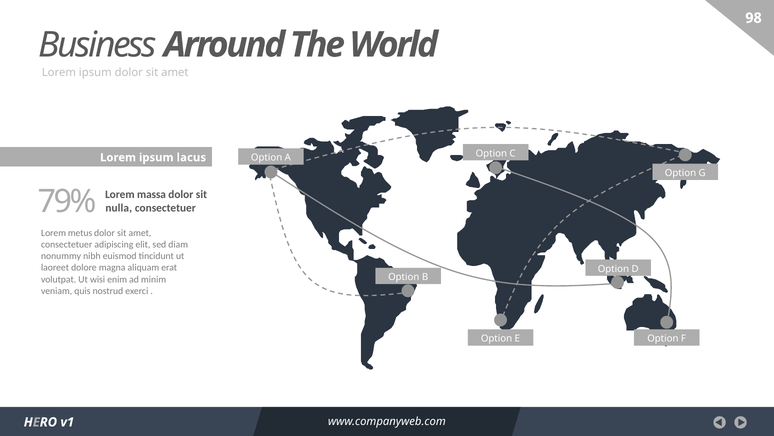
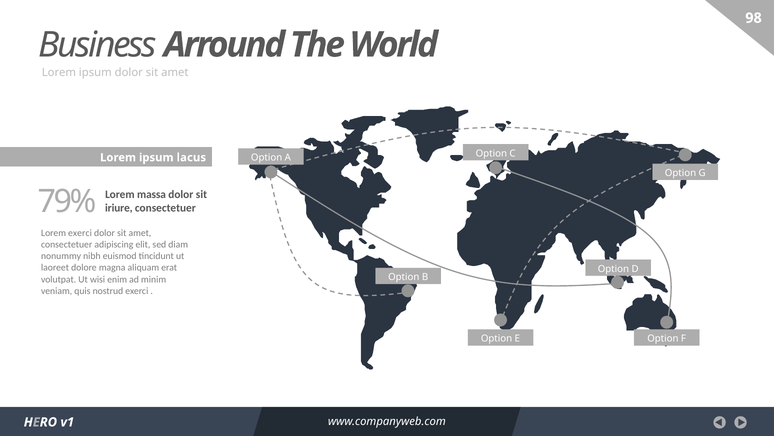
nulla: nulla -> iriure
Lorem metus: metus -> exerci
